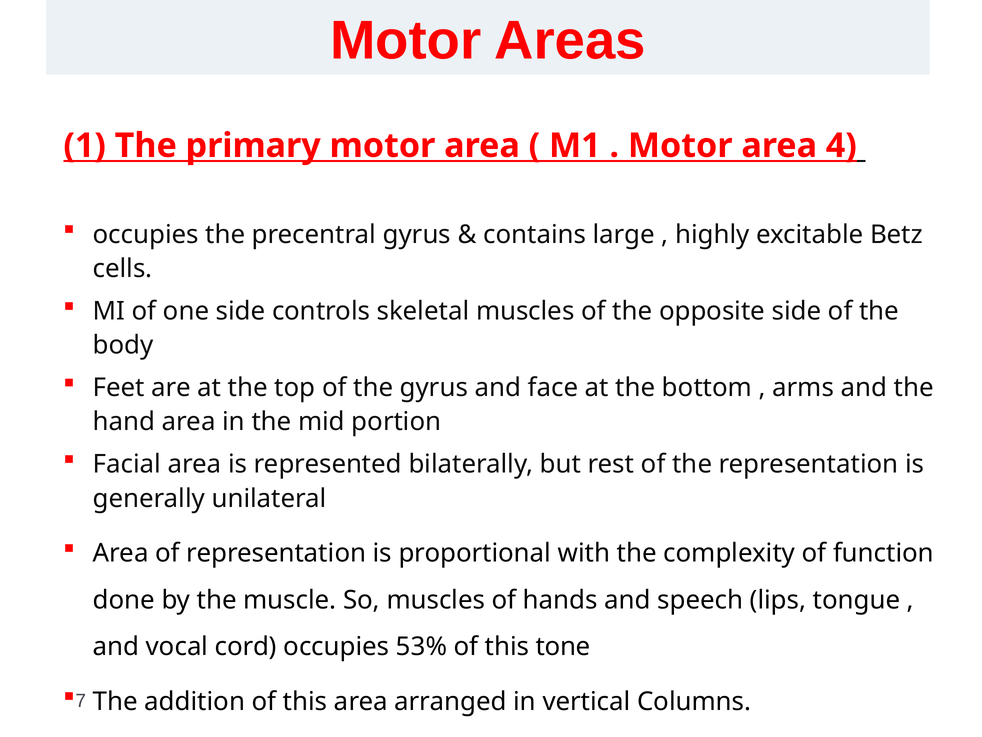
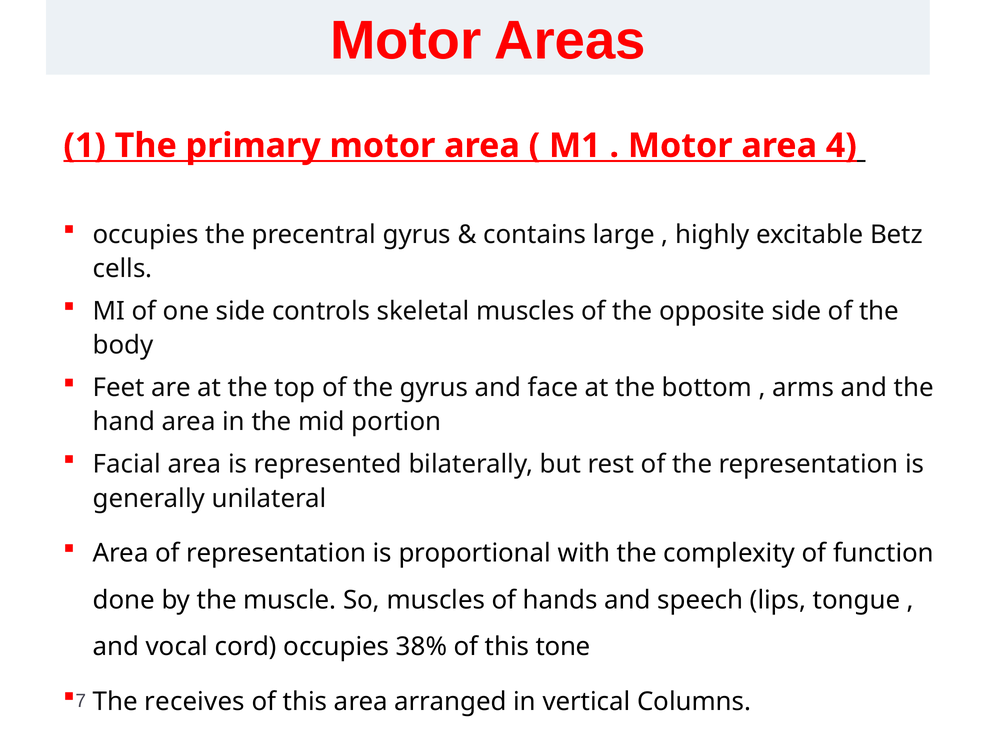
53%: 53% -> 38%
addition: addition -> receives
